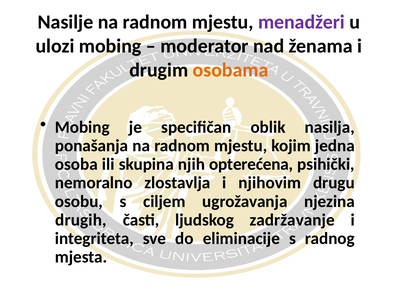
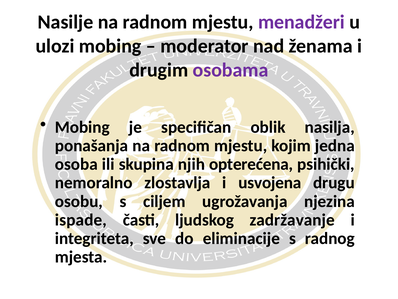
osobama colour: orange -> purple
njihovim: njihovim -> usvojena
drugih: drugih -> ispade
